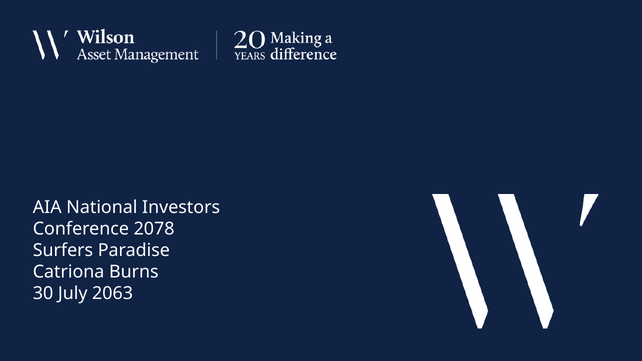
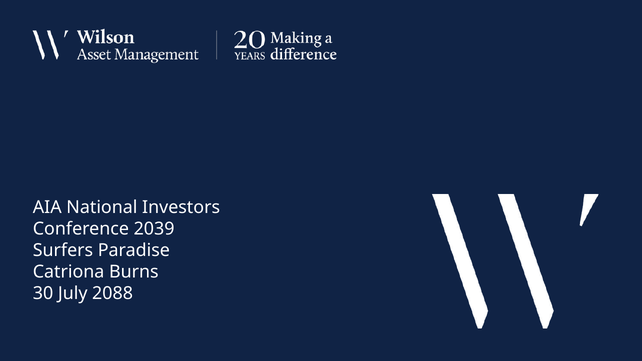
2078: 2078 -> 2039
2063: 2063 -> 2088
